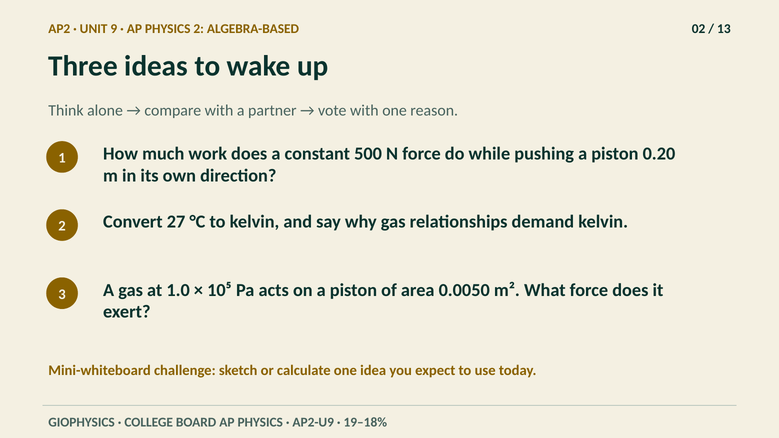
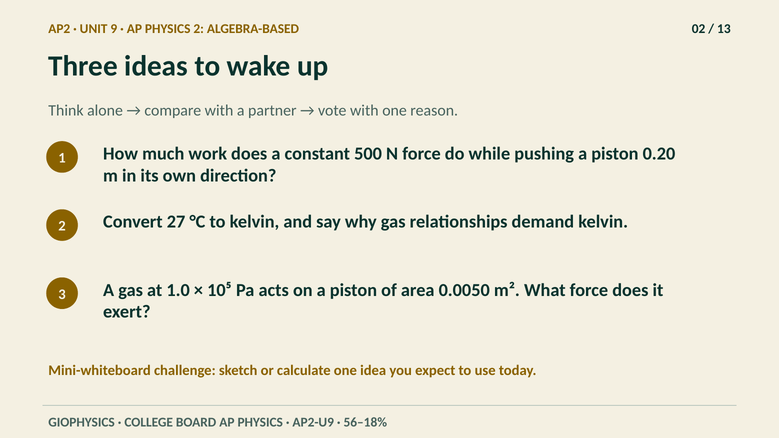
19–18%: 19–18% -> 56–18%
